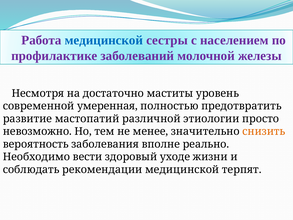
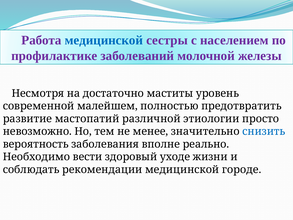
умеренная: умеренная -> малейшем
снизить colour: orange -> blue
терпят: терпят -> городе
